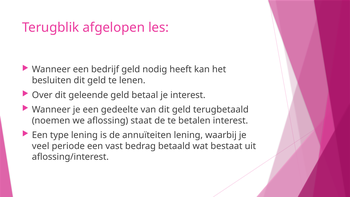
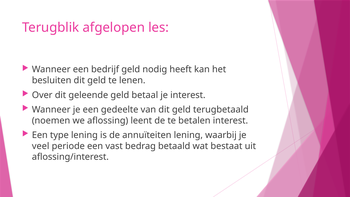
staat: staat -> leent
